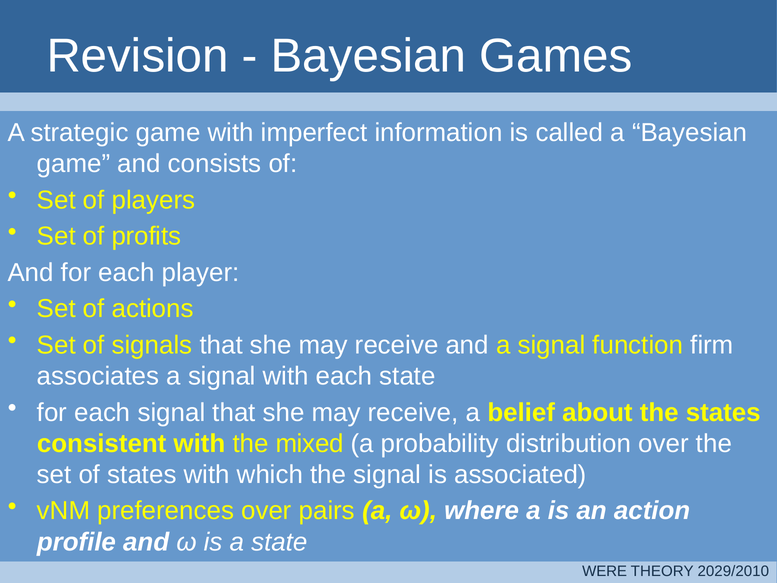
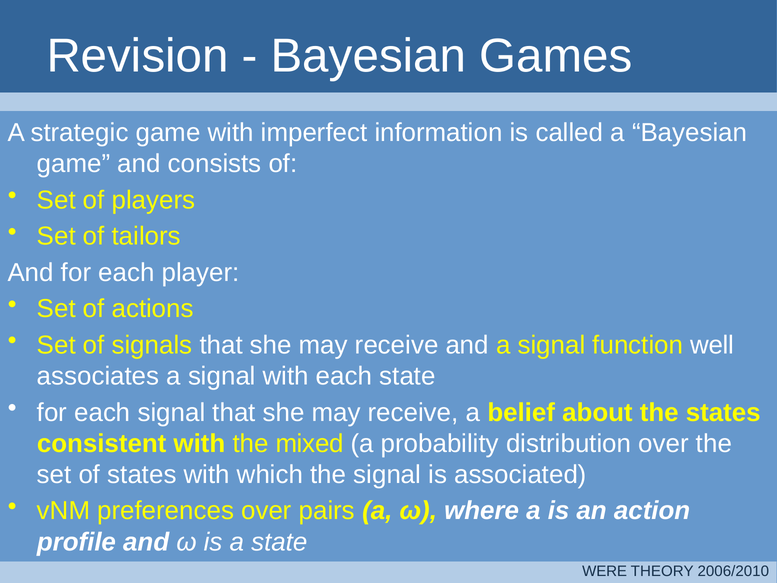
profits: profits -> tailors
firm: firm -> well
2029/2010: 2029/2010 -> 2006/2010
